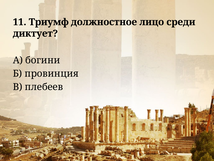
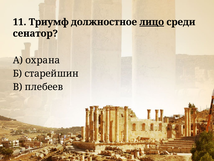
лицо underline: none -> present
диктует: диктует -> сенатор
богини: богини -> охрана
провинция: провинция -> старейшин
